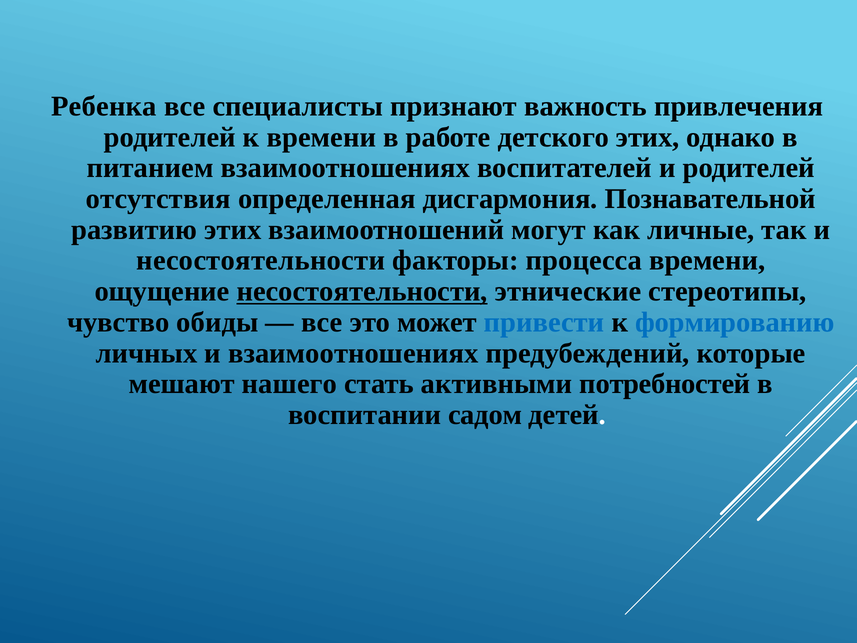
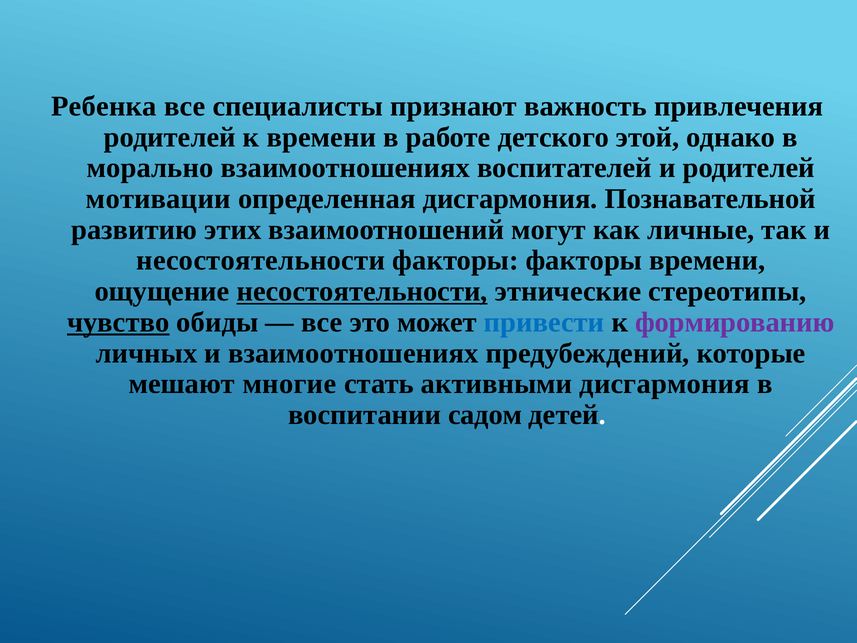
детского этих: этих -> этой
питанием: питанием -> морально
отсутствия: отсутствия -> мотивации
факторы процесса: процесса -> факторы
чувство underline: none -> present
формированию colour: blue -> purple
нашего: нашего -> многие
активными потребностей: потребностей -> дисгармония
